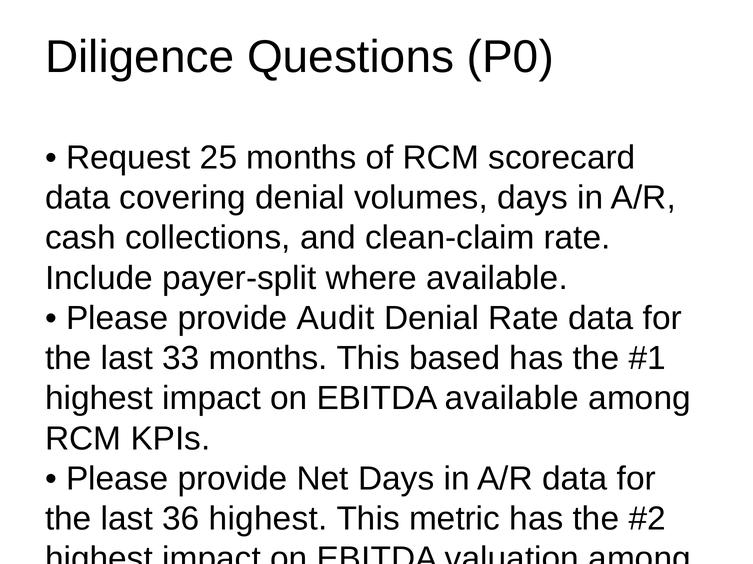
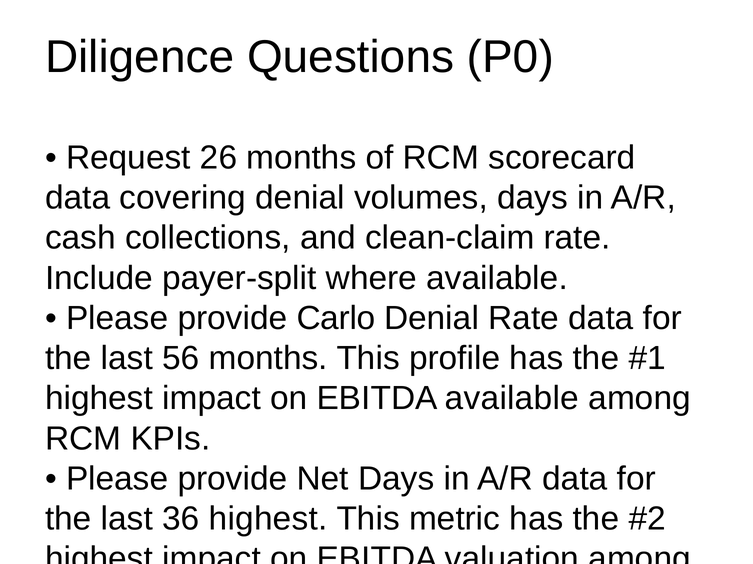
25: 25 -> 26
Audit: Audit -> Carlo
33: 33 -> 56
based: based -> profile
